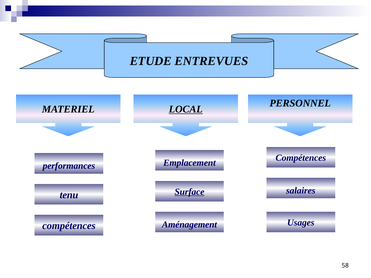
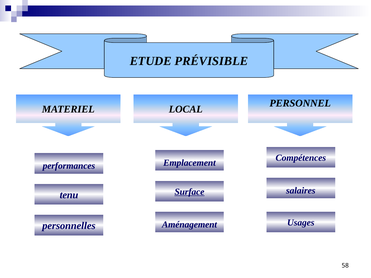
ENTREVUES: ENTREVUES -> PRÉVISIBLE
LOCAL underline: present -> none
compétences at (69, 226): compétences -> personnelles
